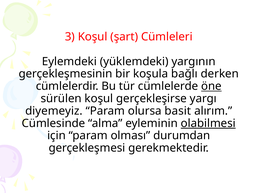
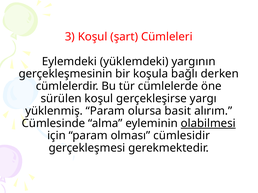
öne underline: present -> none
diyemeyiz: diyemeyiz -> yüklenmiş
durumdan: durumdan -> cümlesidir
